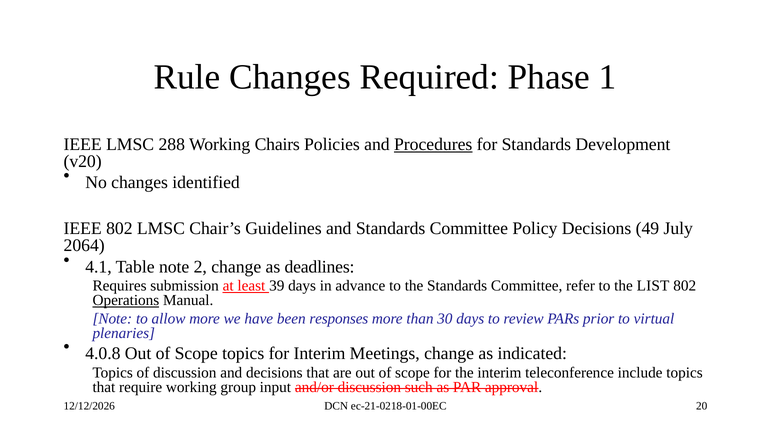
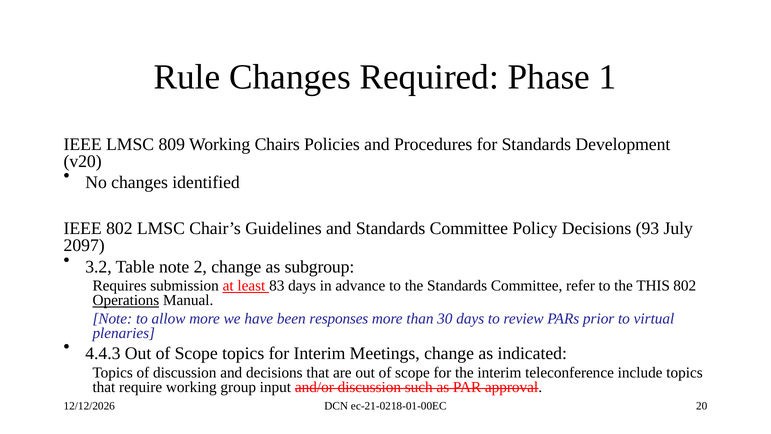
288: 288 -> 809
Procedures underline: present -> none
49: 49 -> 93
2064: 2064 -> 2097
4.1: 4.1 -> 3.2
deadlines: deadlines -> subgroup
39: 39 -> 83
LIST: LIST -> THIS
4.0.8: 4.0.8 -> 4.4.3
